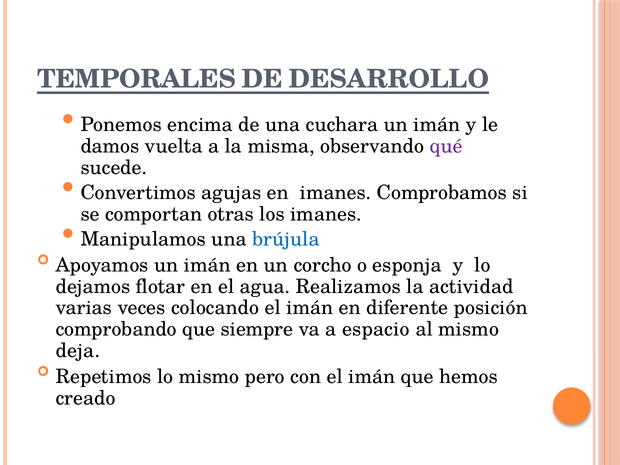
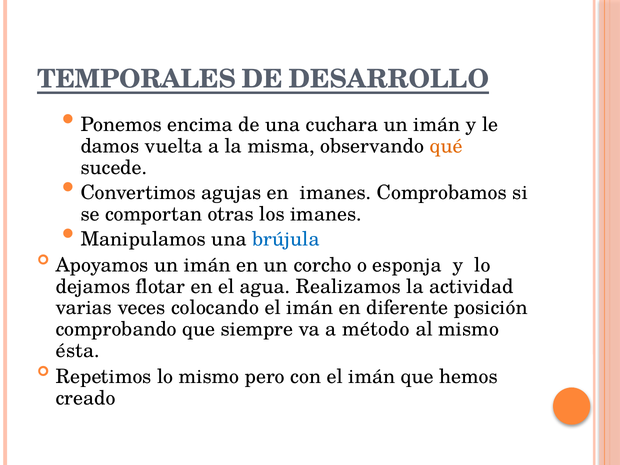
qué colour: purple -> orange
espacio: espacio -> método
deja: deja -> ésta
